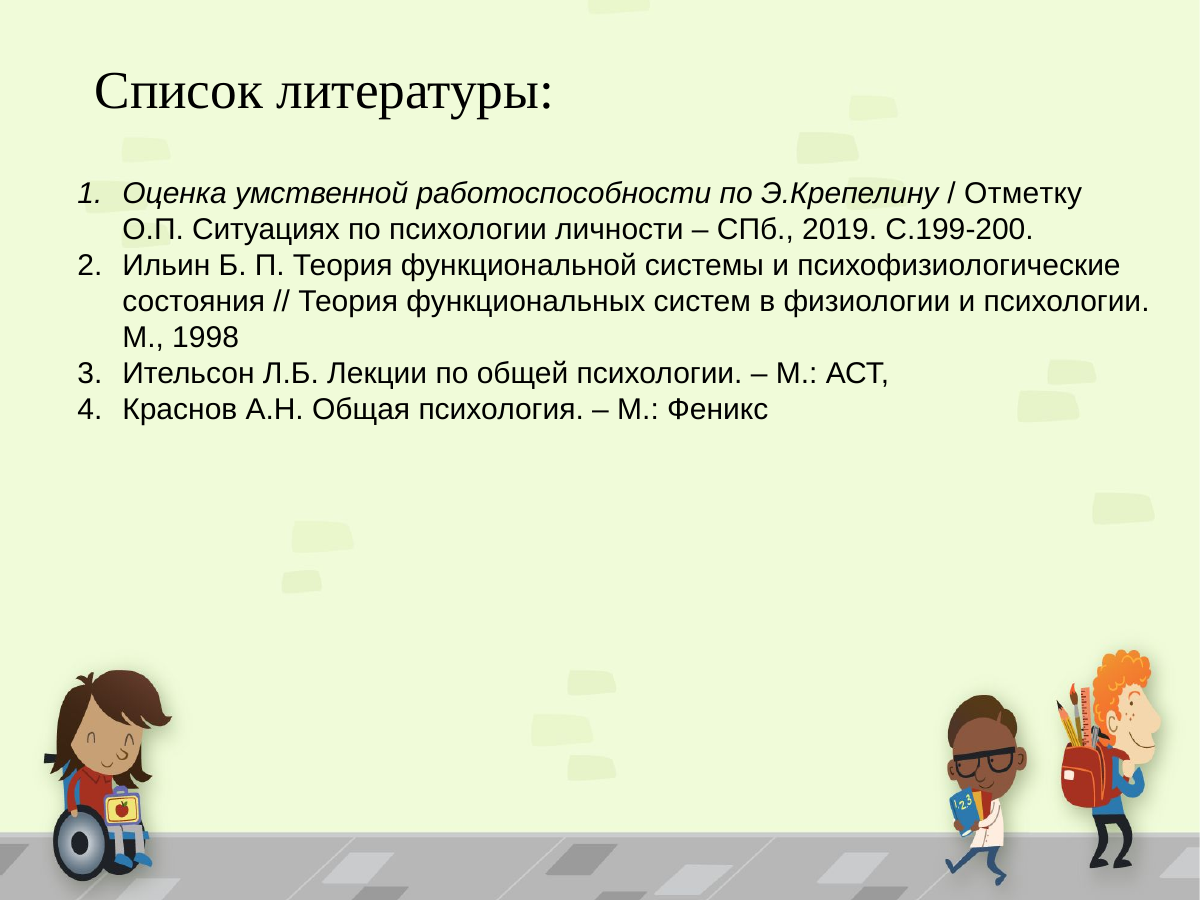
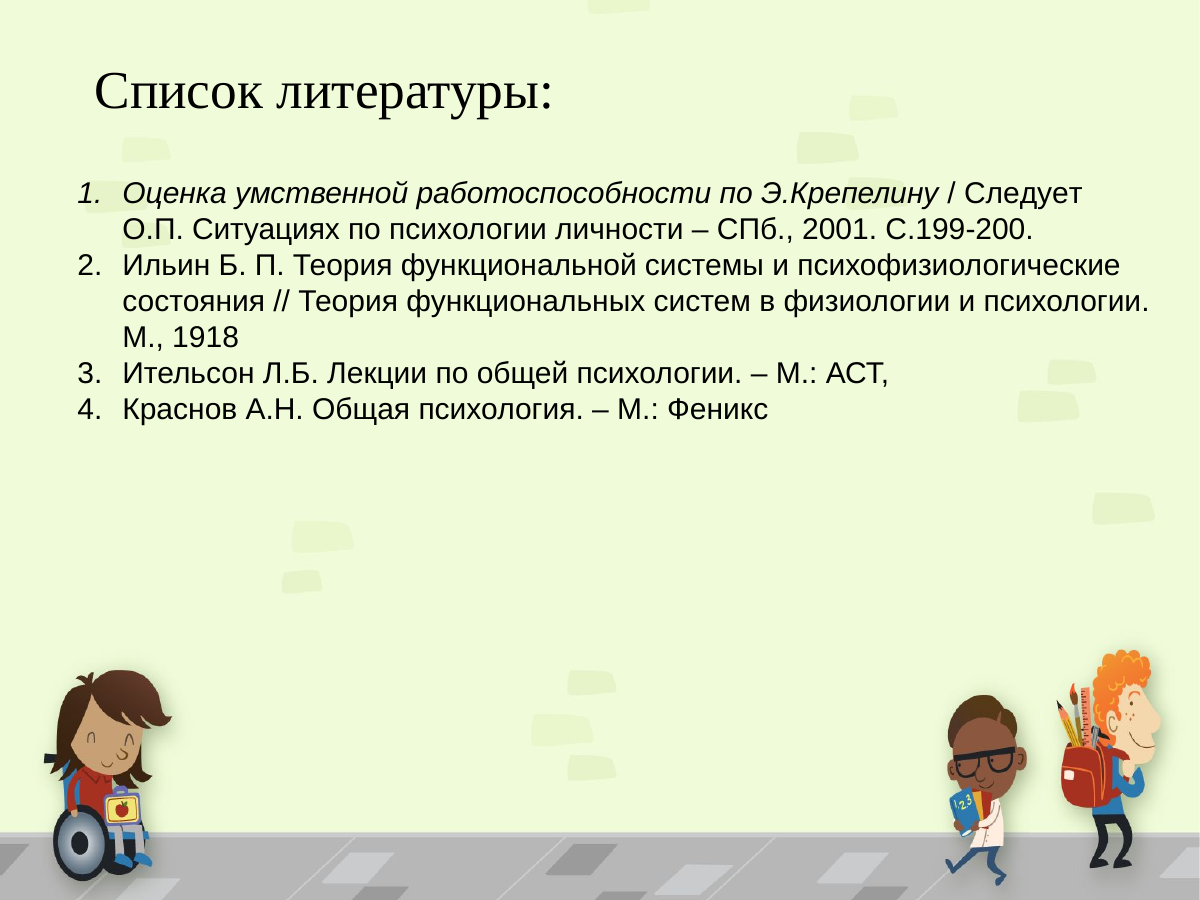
Отметку: Отметку -> Следует
2019: 2019 -> 2001
1998: 1998 -> 1918
